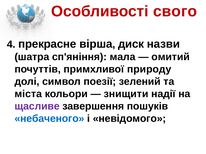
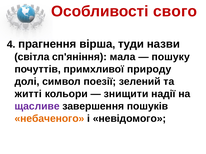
прекрасне: прекрасне -> прагнення
диск: диск -> туди
шатра: шатра -> світла
омитий: омитий -> пошуку
міста: міста -> житті
небаченого colour: blue -> orange
